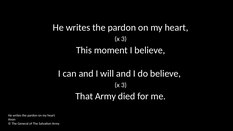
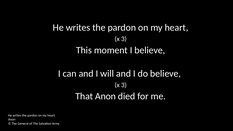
That Army: Army -> Anon
